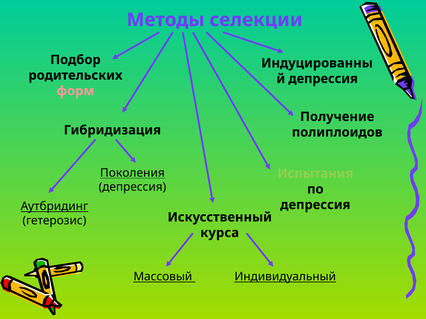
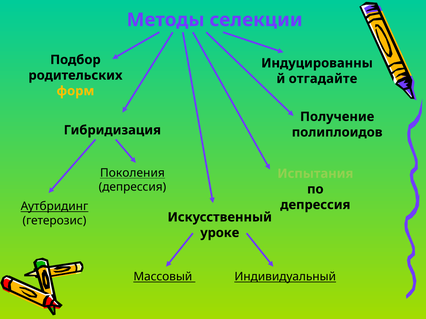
депрессия at (323, 79): депрессия -> отгадайте
форм colour: pink -> yellow
курса: курса -> уроке
